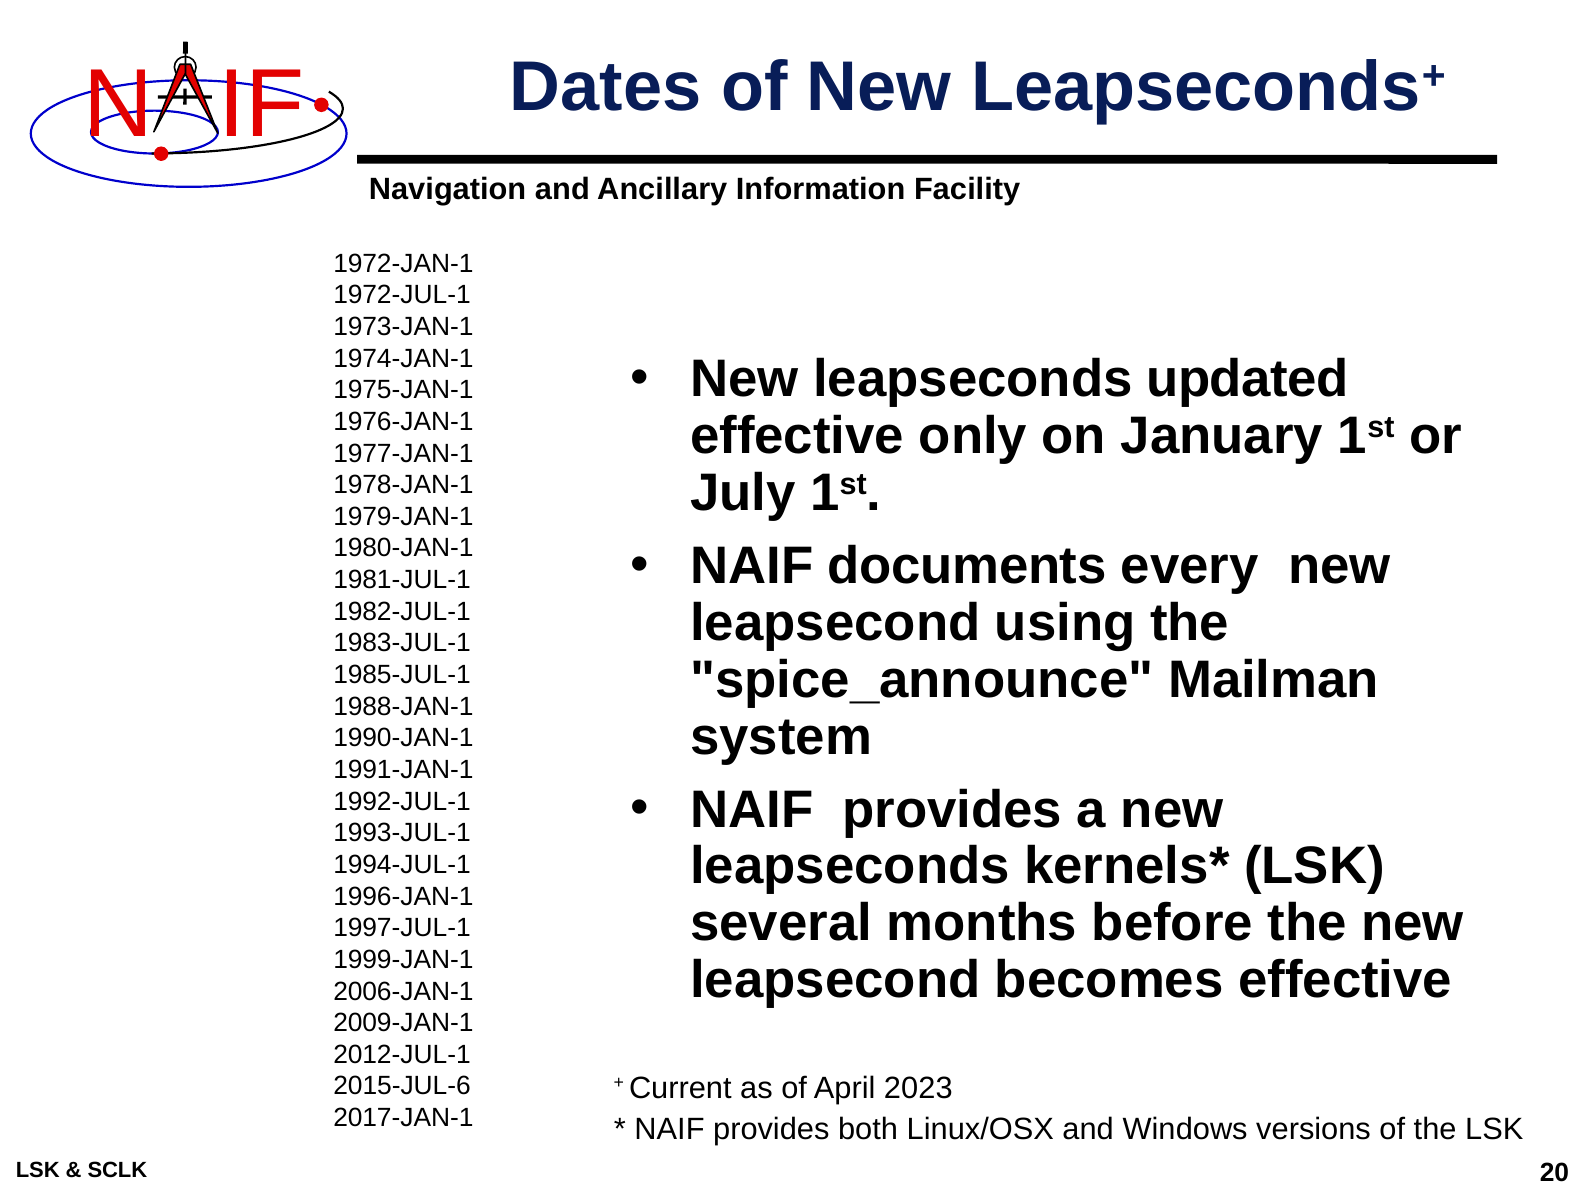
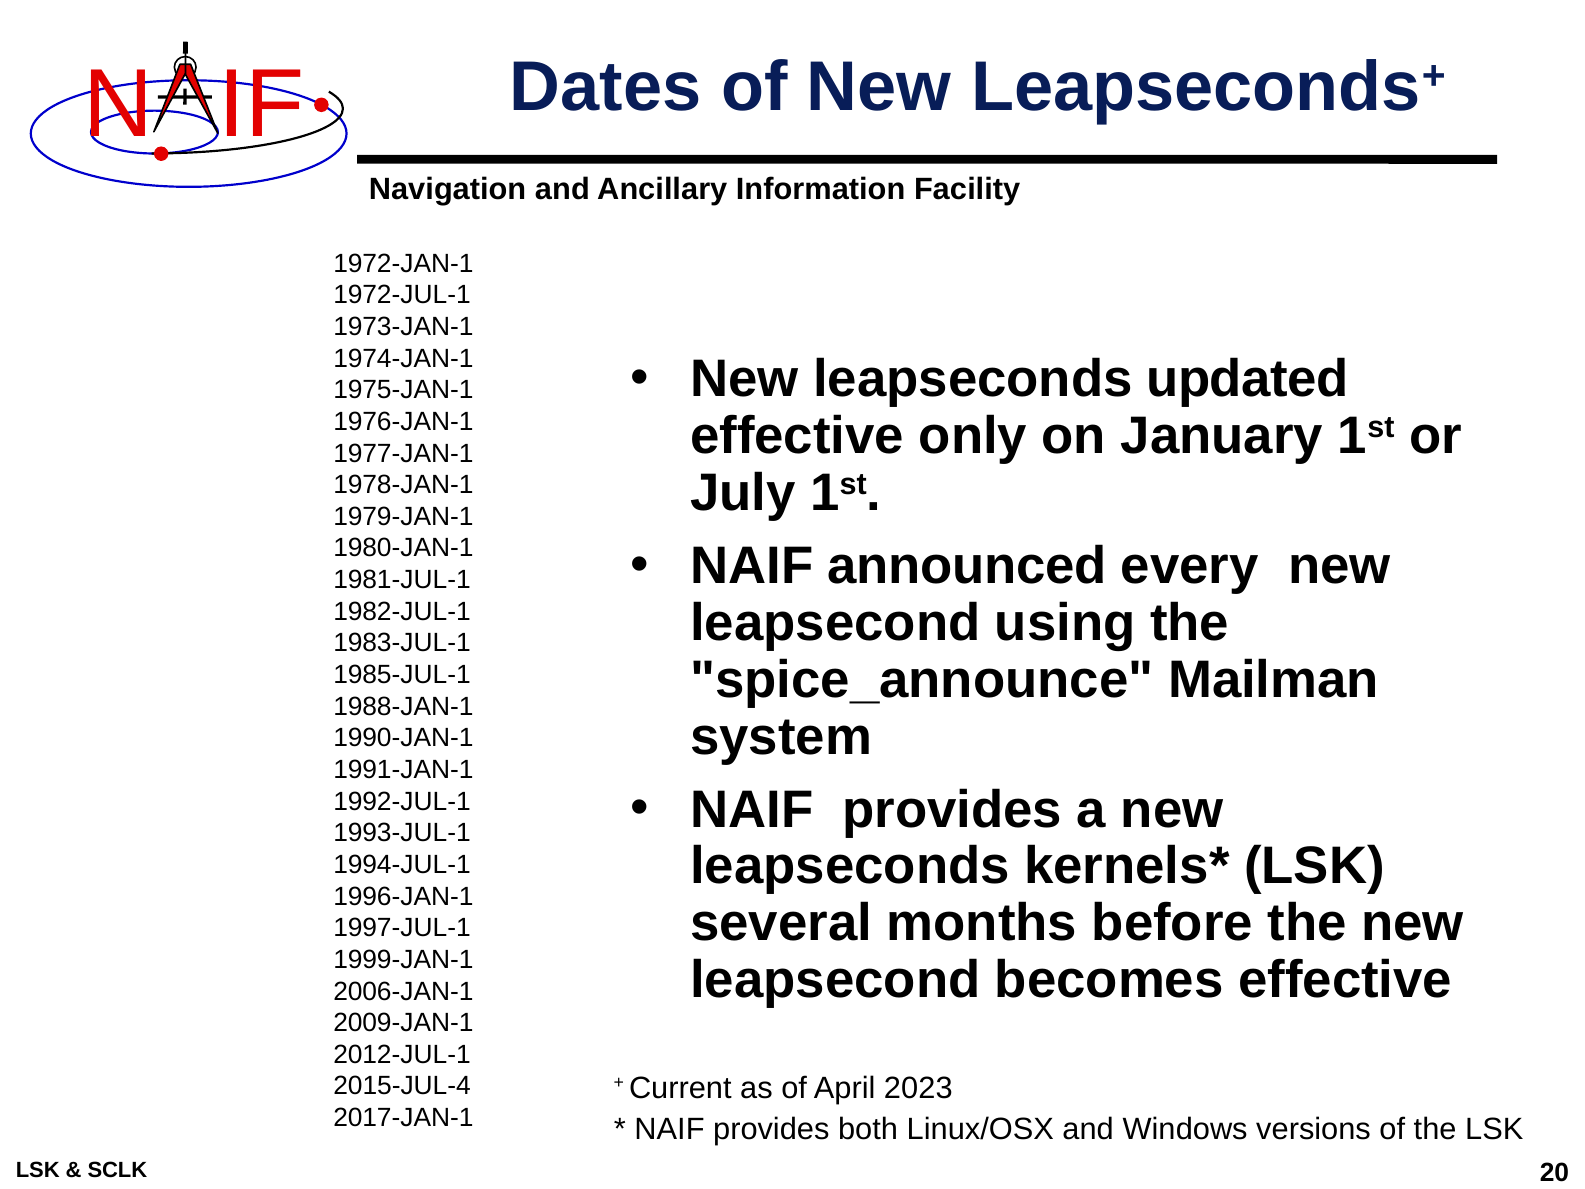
documents: documents -> announced
2015-JUL-6: 2015-JUL-6 -> 2015-JUL-4
